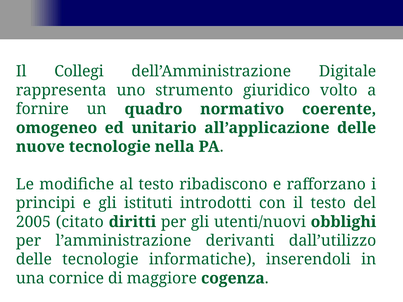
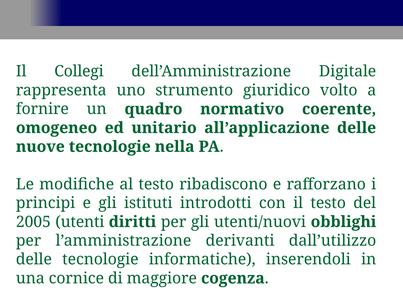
citato: citato -> utenti
